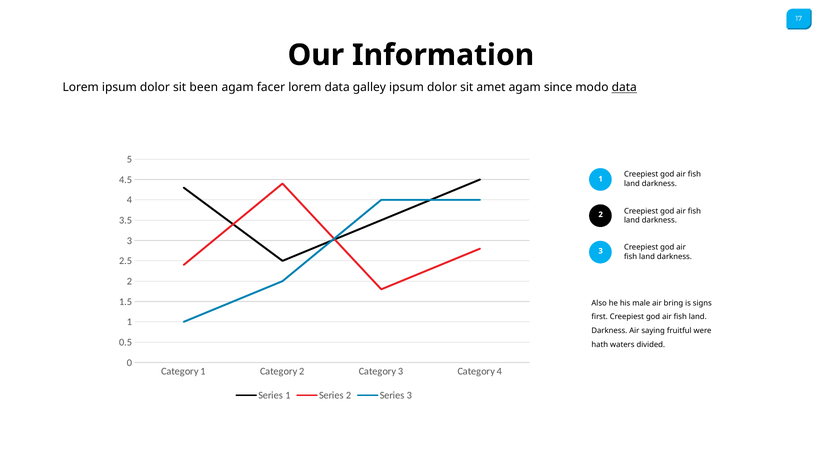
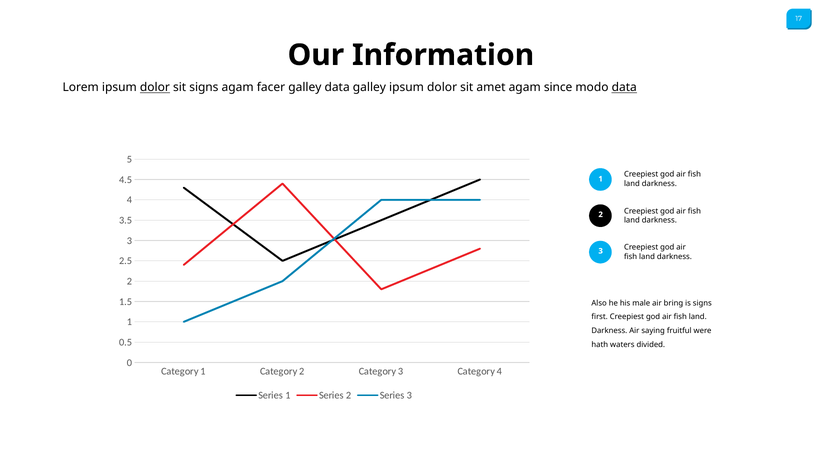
dolor at (155, 88) underline: none -> present
sit been: been -> signs
facer lorem: lorem -> galley
